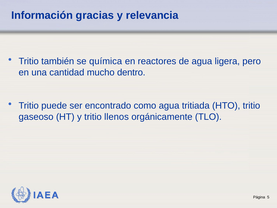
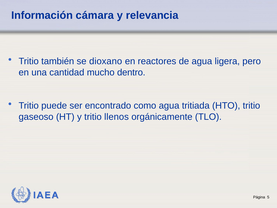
gracias: gracias -> cámara
química: química -> dioxano
